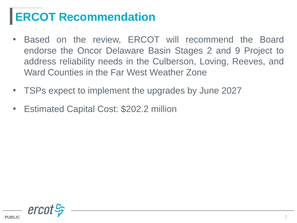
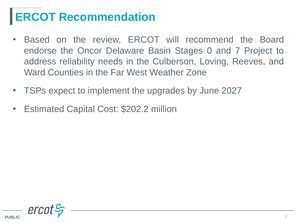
2: 2 -> 0
and 9: 9 -> 7
